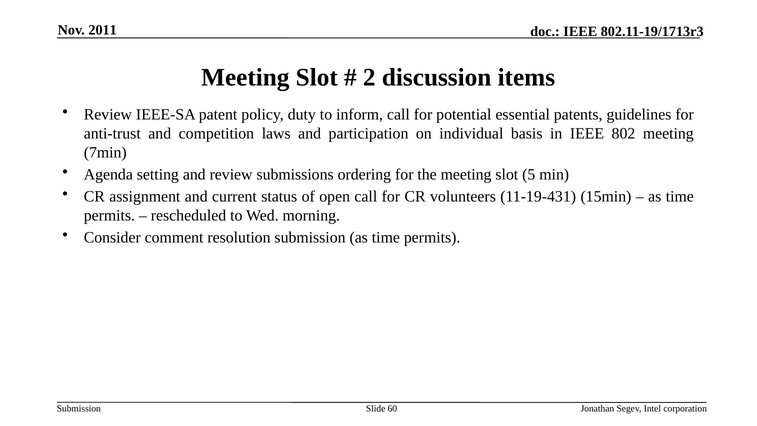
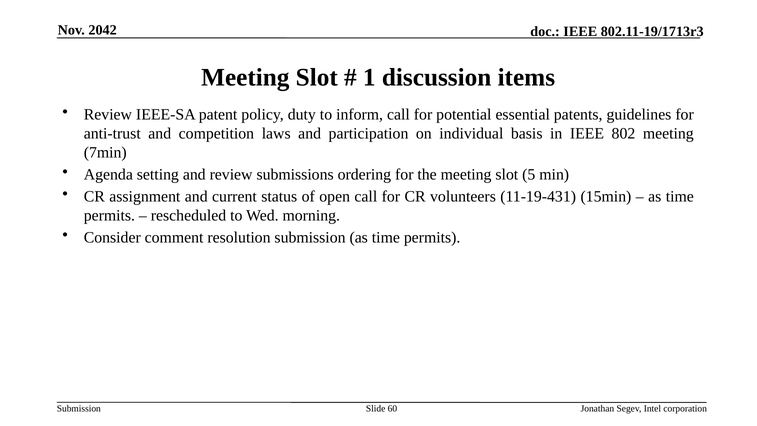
2011: 2011 -> 2042
2: 2 -> 1
